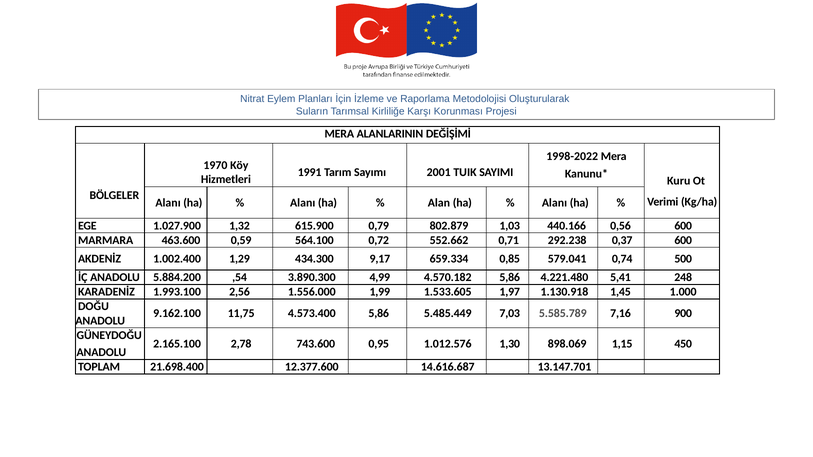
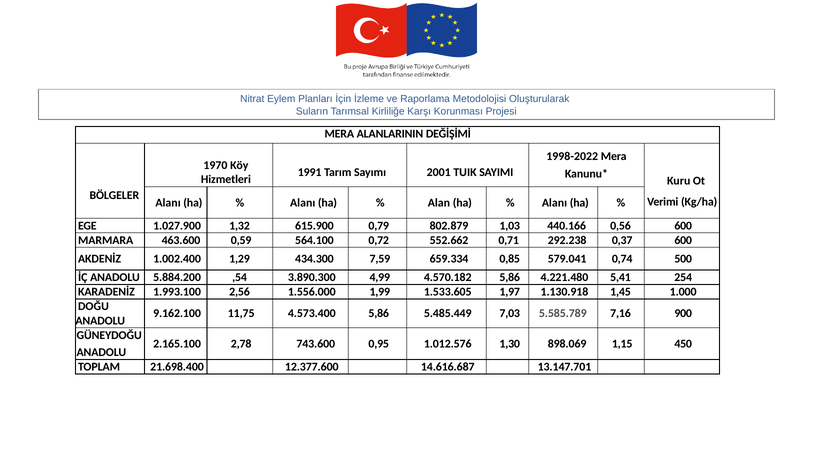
9,17: 9,17 -> 7,59
248: 248 -> 254
